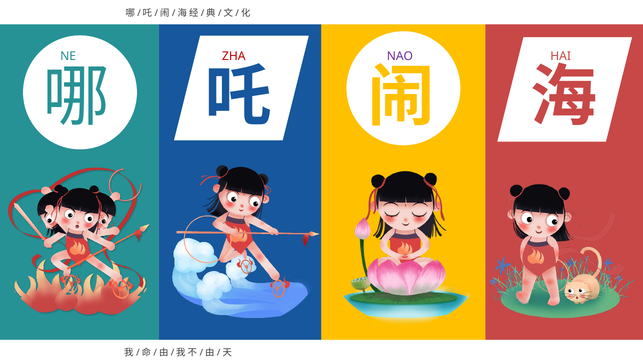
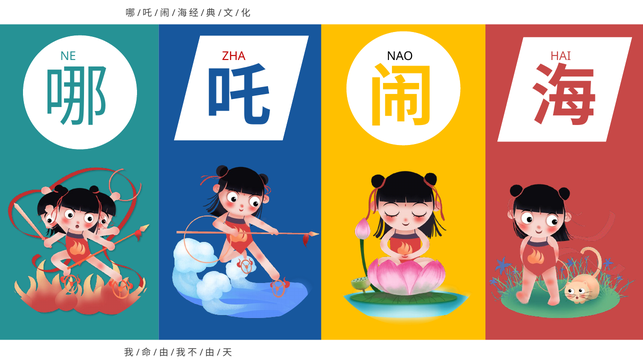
NAO colour: purple -> black
